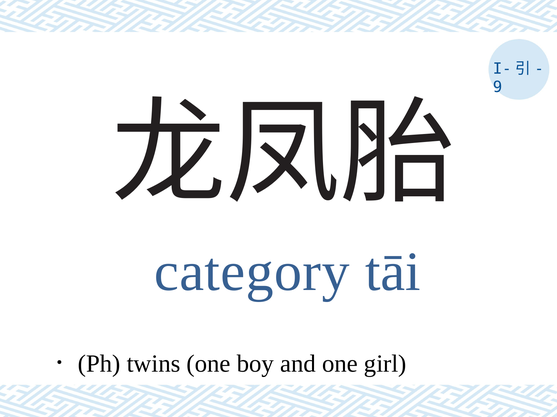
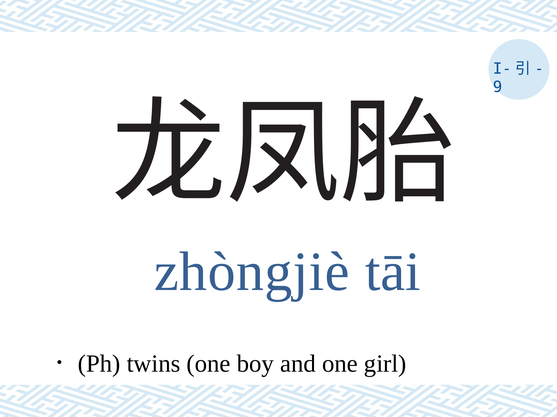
category: category -> zhòngjiè
